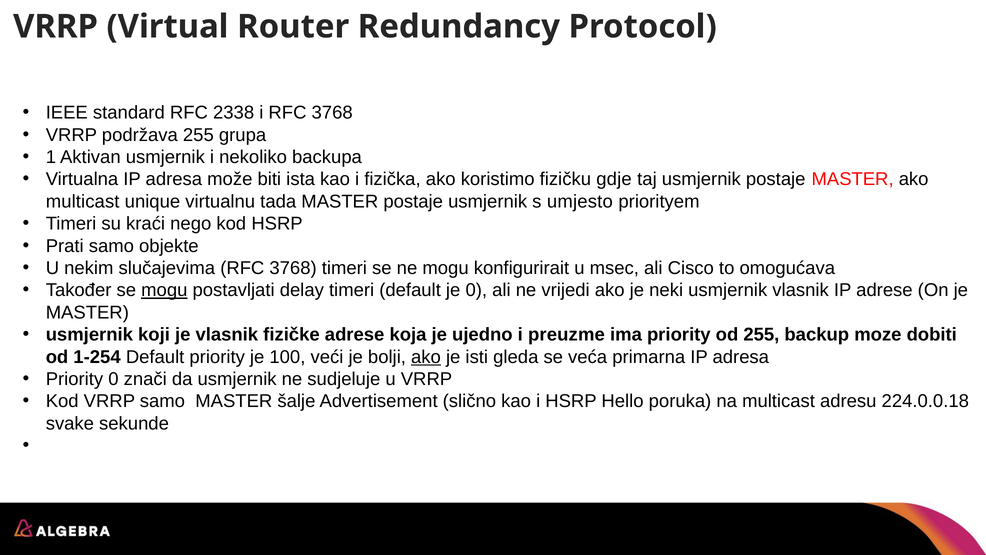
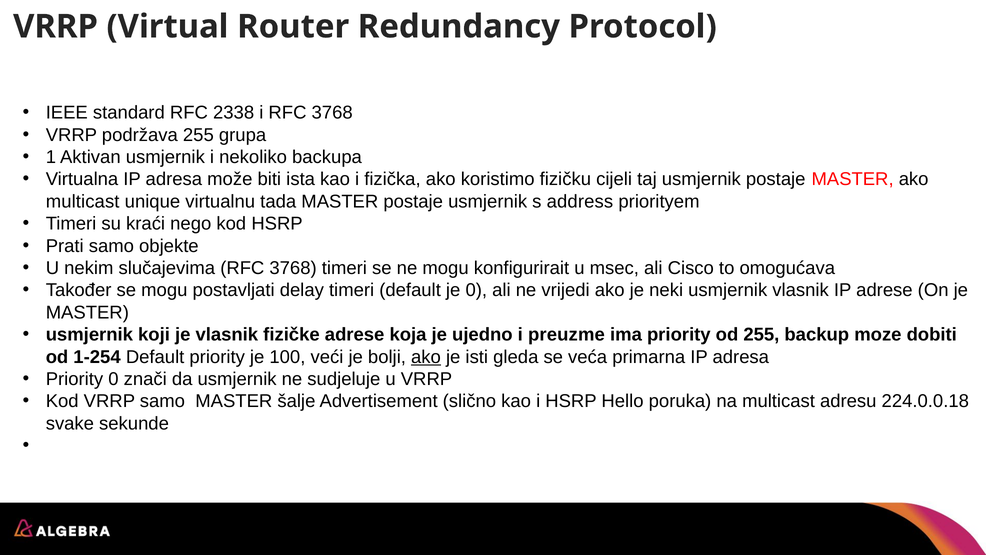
gdje: gdje -> cijeli
umjesto: umjesto -> address
mogu at (164, 290) underline: present -> none
